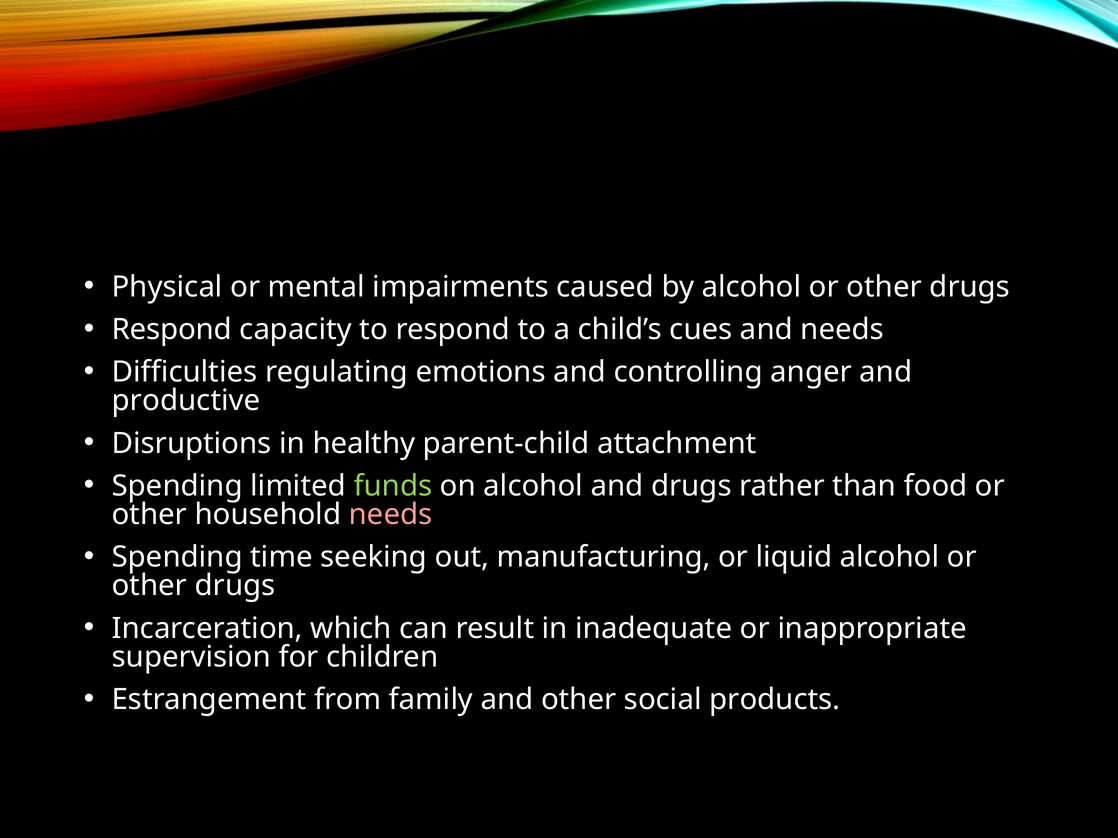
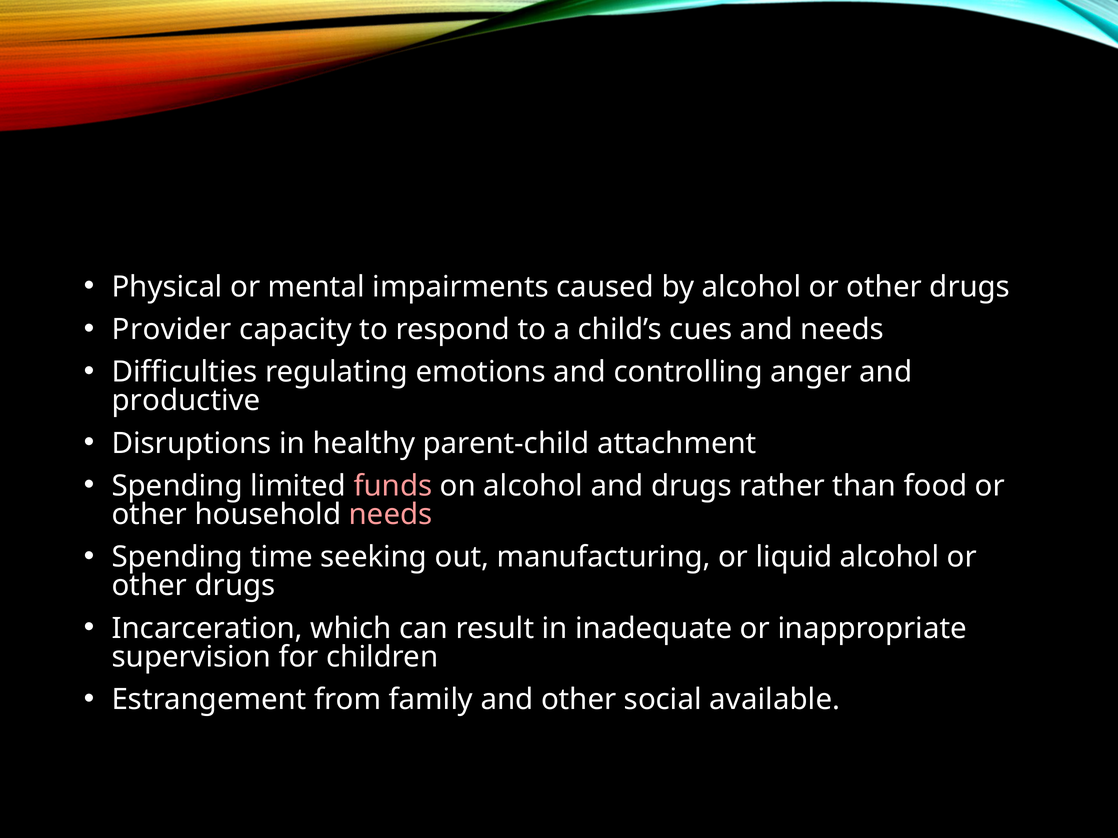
Respond at (172, 330): Respond -> Provider
funds colour: light green -> pink
products: products -> available
